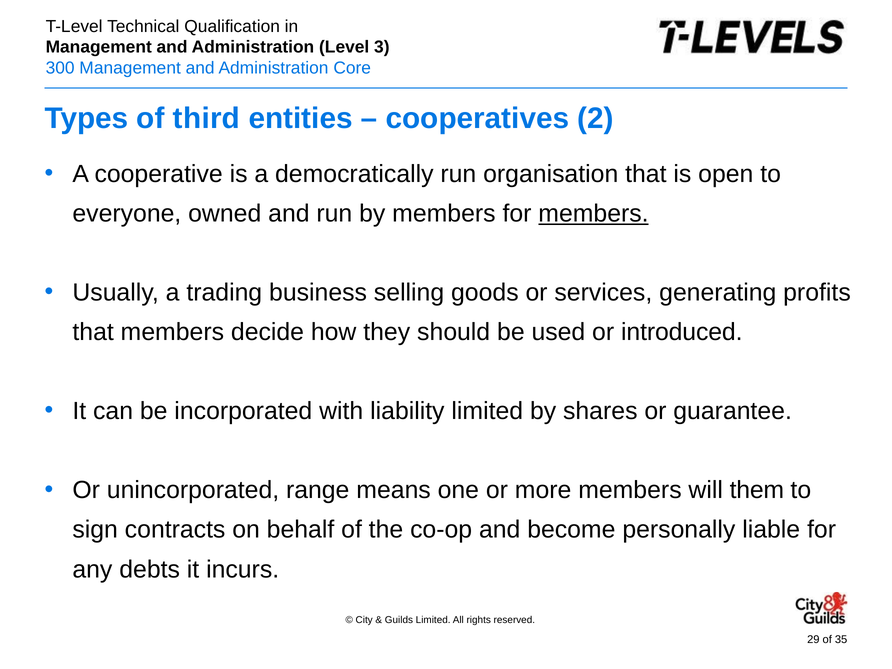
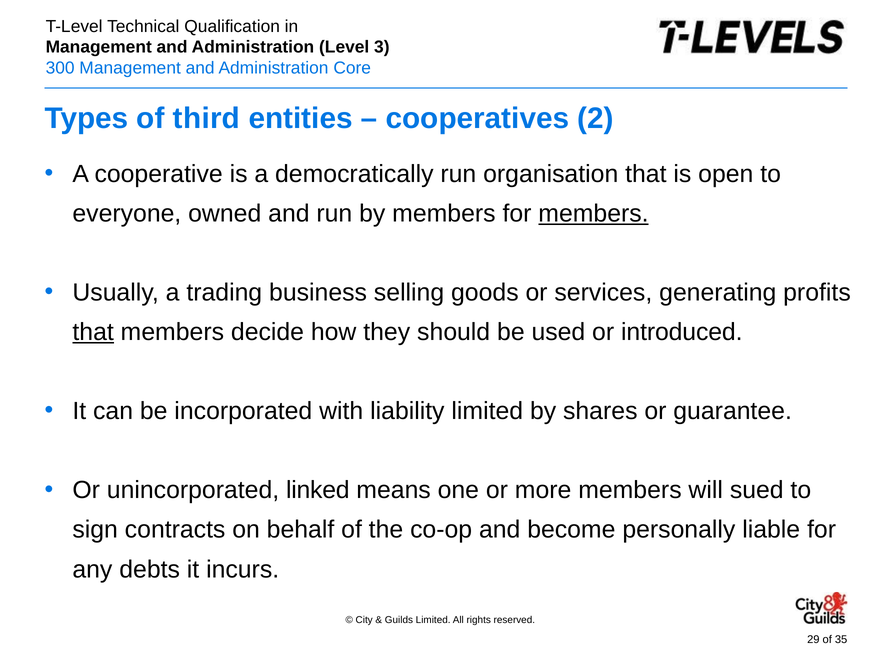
that at (93, 332) underline: none -> present
range: range -> linked
them: them -> sued
